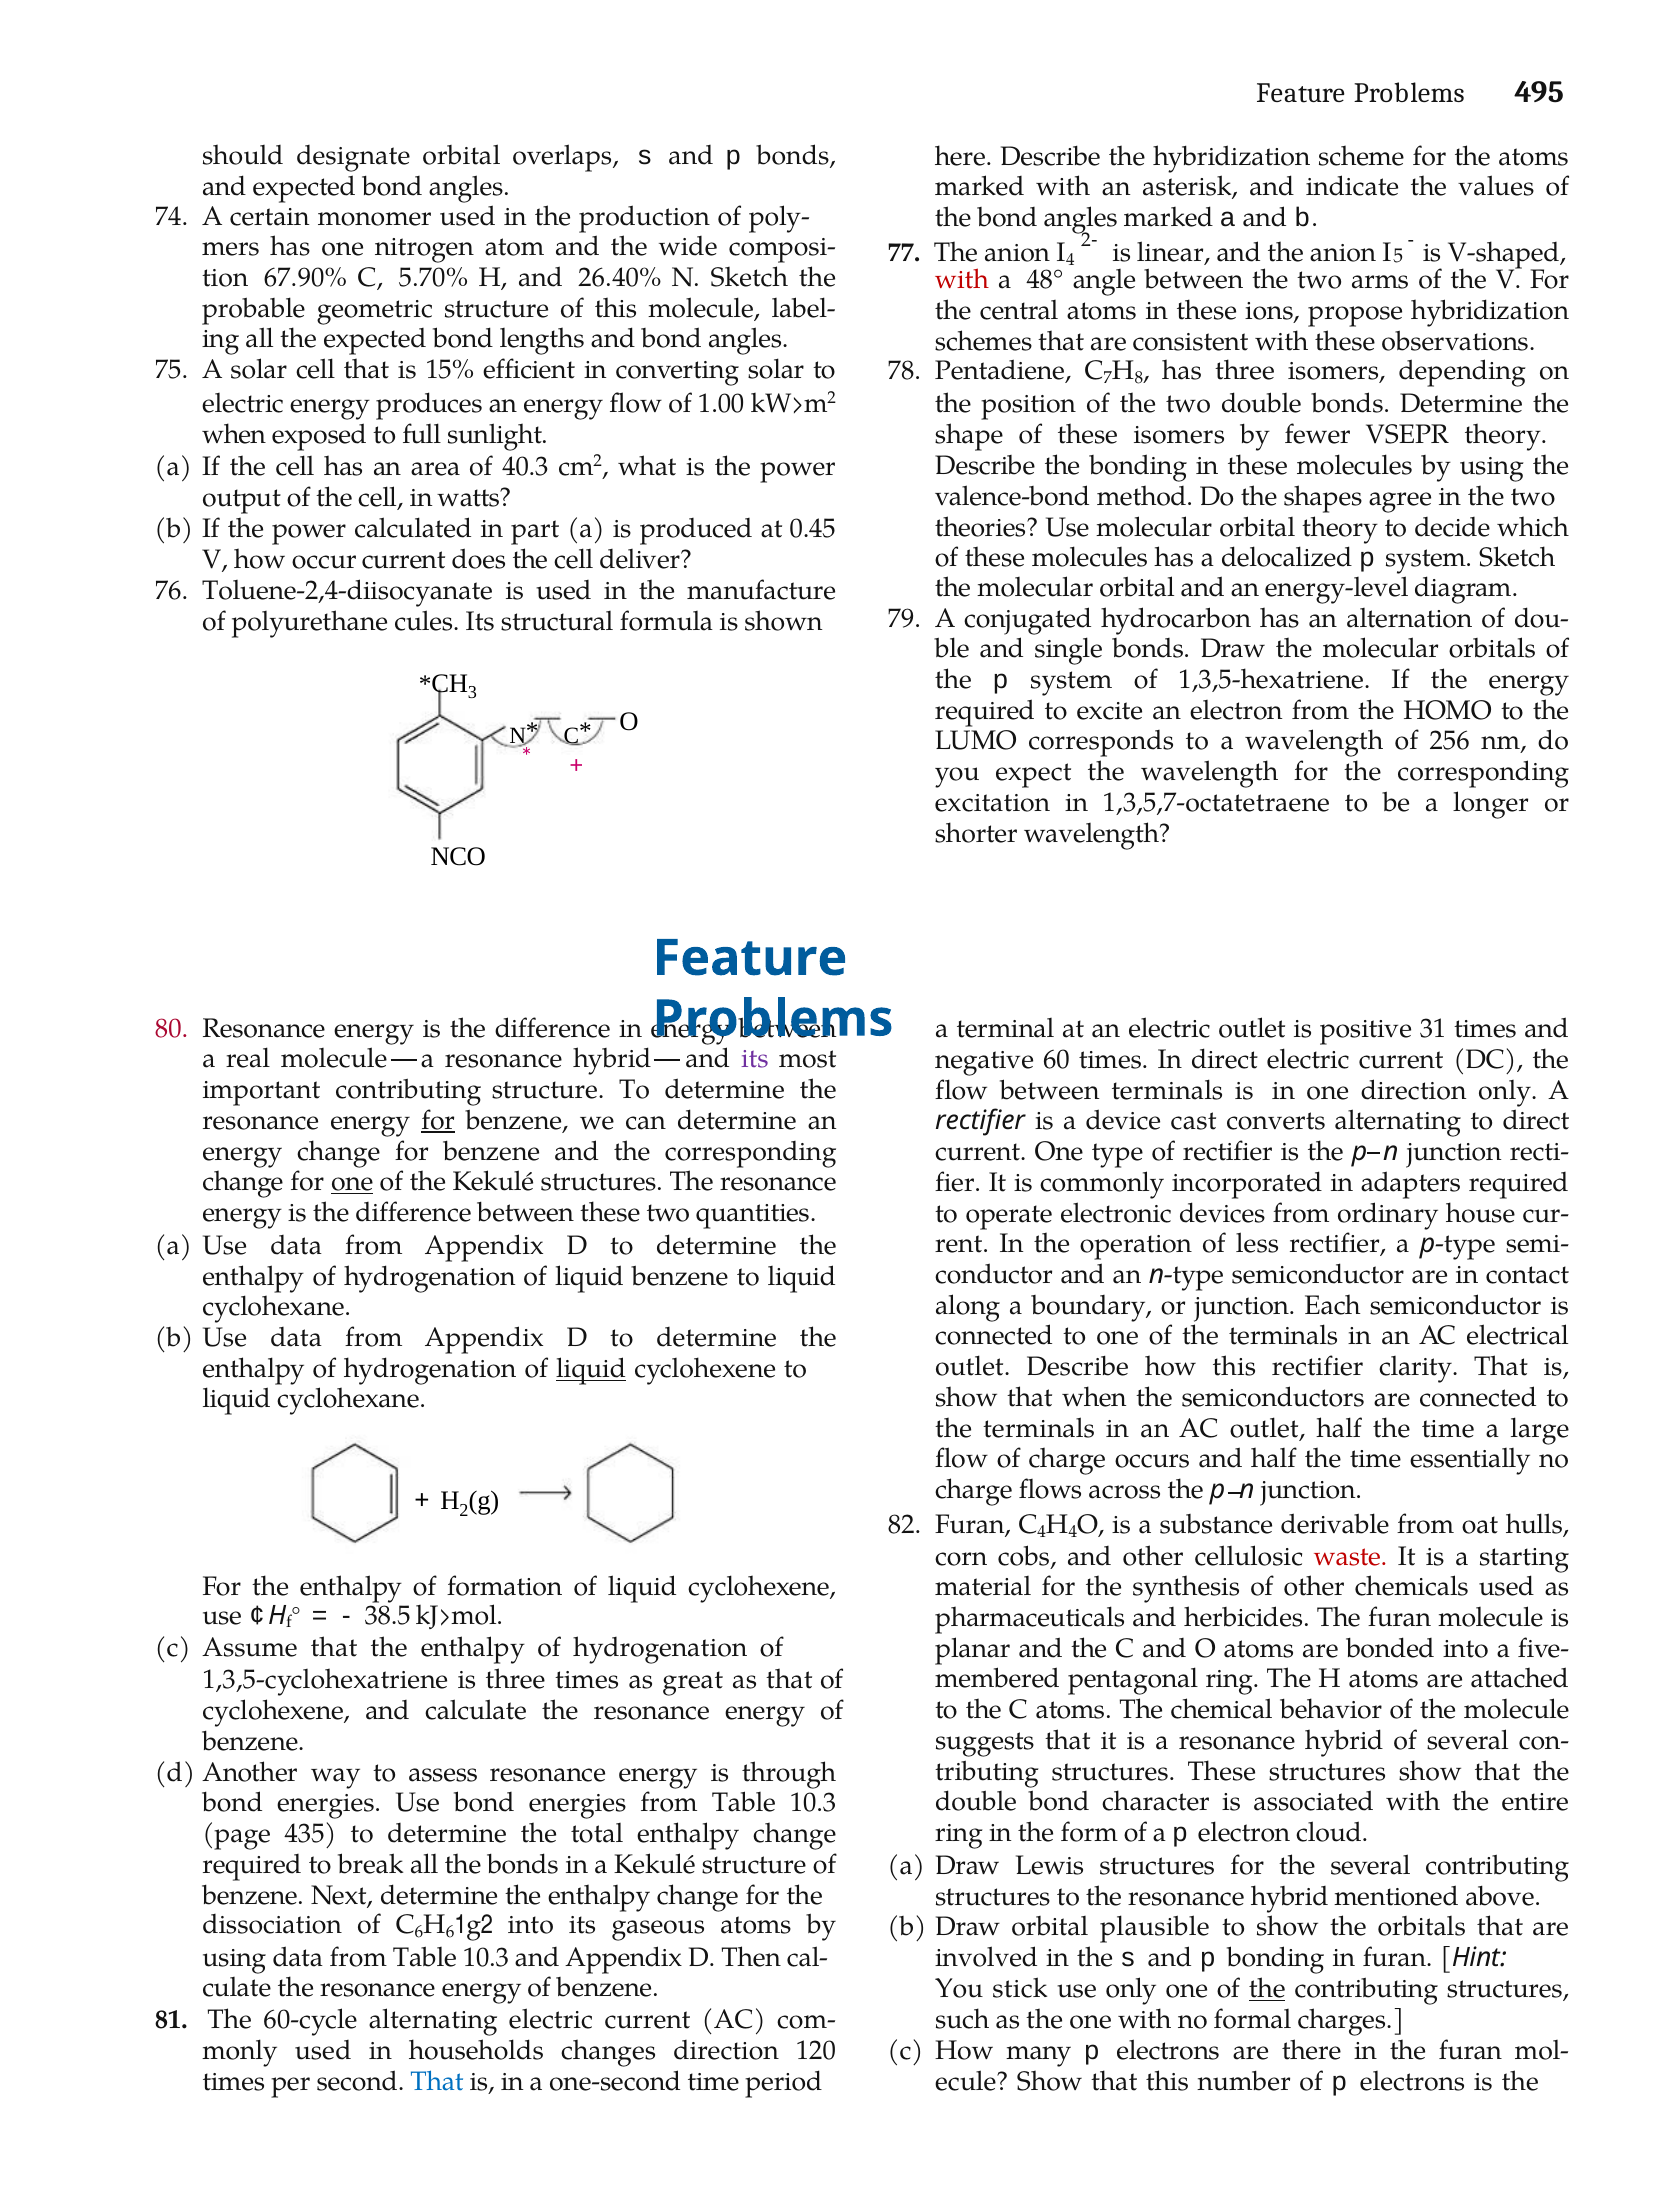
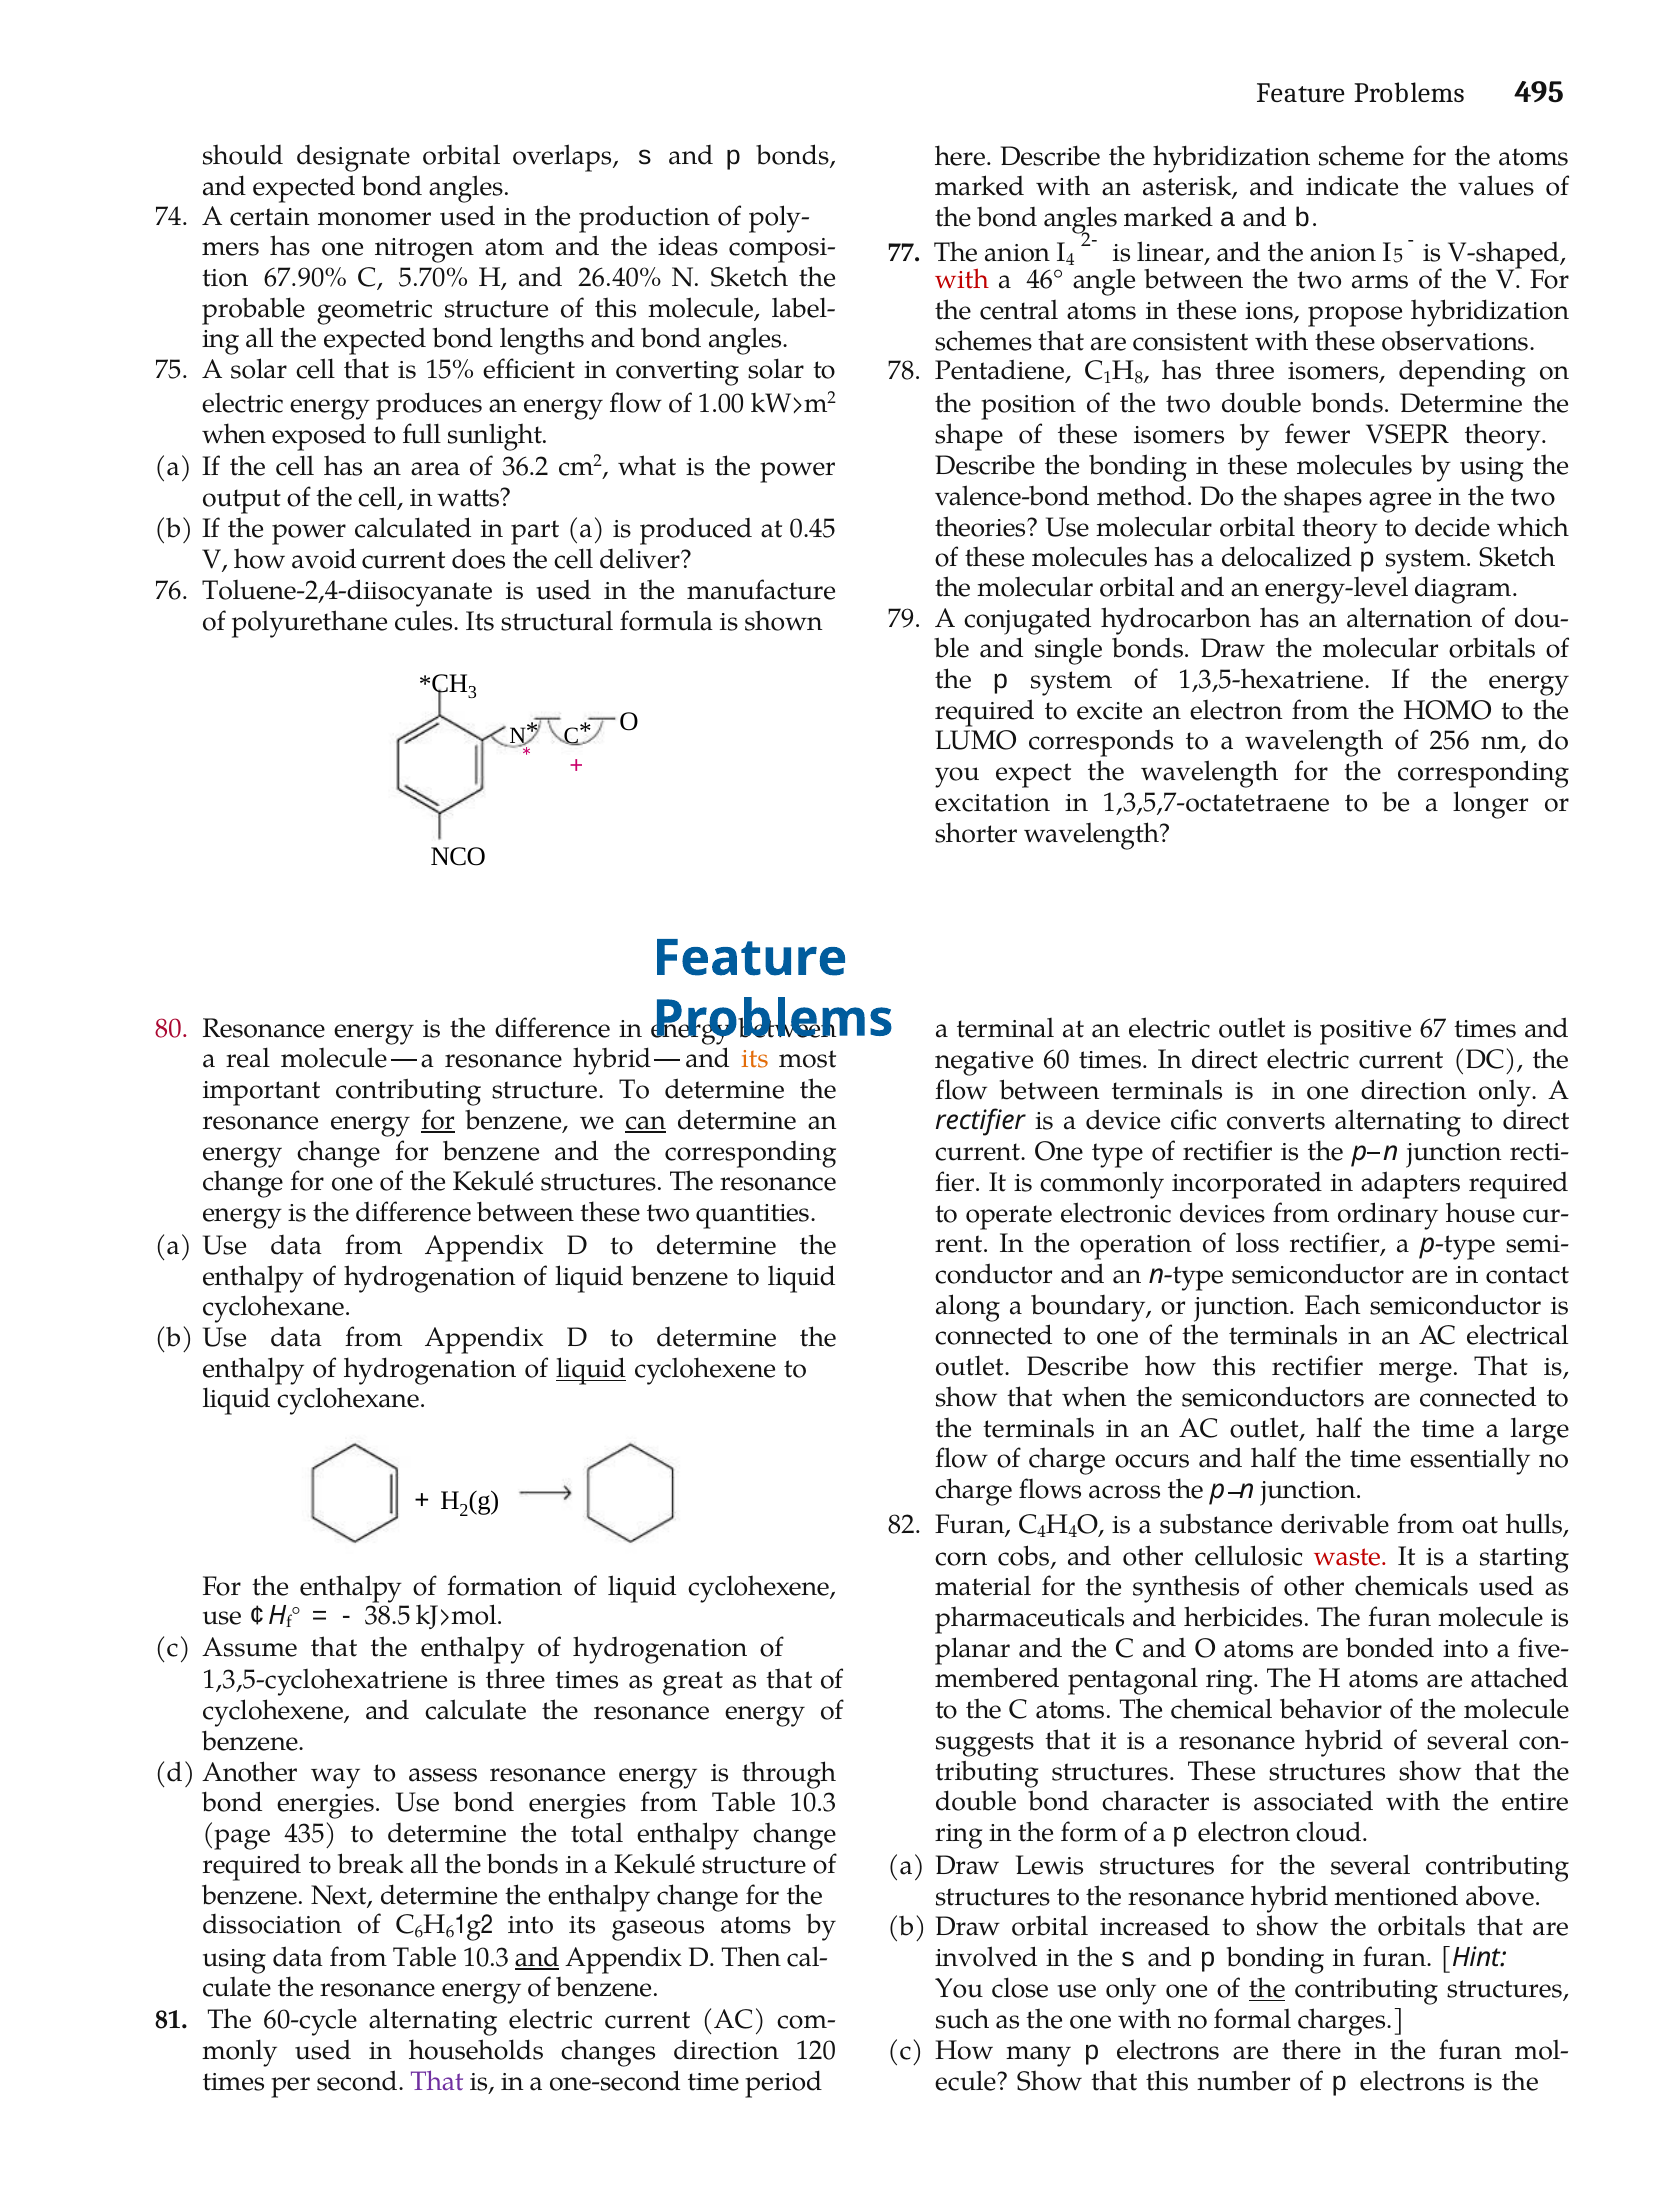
wide: wide -> ideas
48°: 48° -> 46°
7: 7 -> 1
40.3: 40.3 -> 36.2
occur: occur -> avoid
31: 31 -> 67
its at (755, 1059) colour: purple -> orange
can underline: none -> present
cast: cast -> cific
one at (352, 1182) underline: present -> none
less: less -> loss
clarity: clarity -> merge
plausible: plausible -> increased
and at (537, 1958) underline: none -> present
stick: stick -> close
That at (437, 2081) colour: blue -> purple
